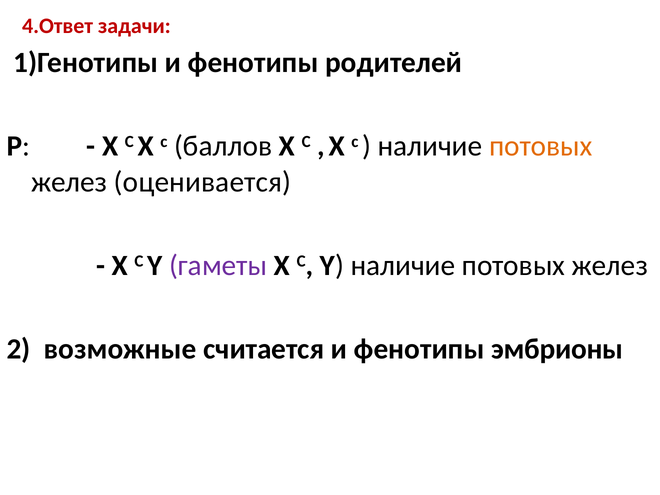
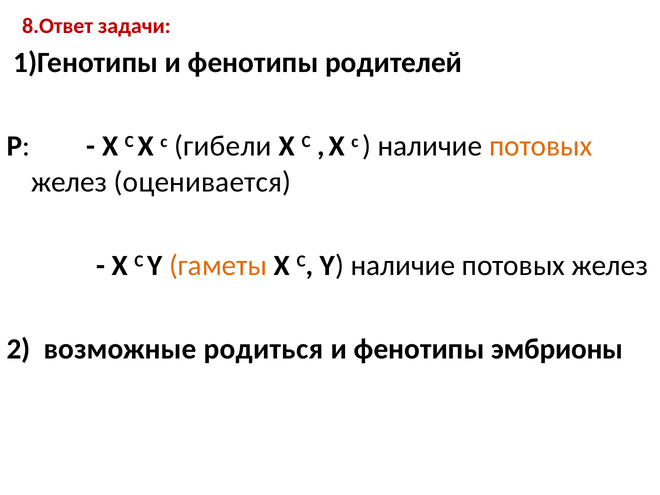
4.Ответ: 4.Ответ -> 8.Ответ
баллов: баллов -> гибели
гаметы colour: purple -> orange
считается: считается -> родиться
